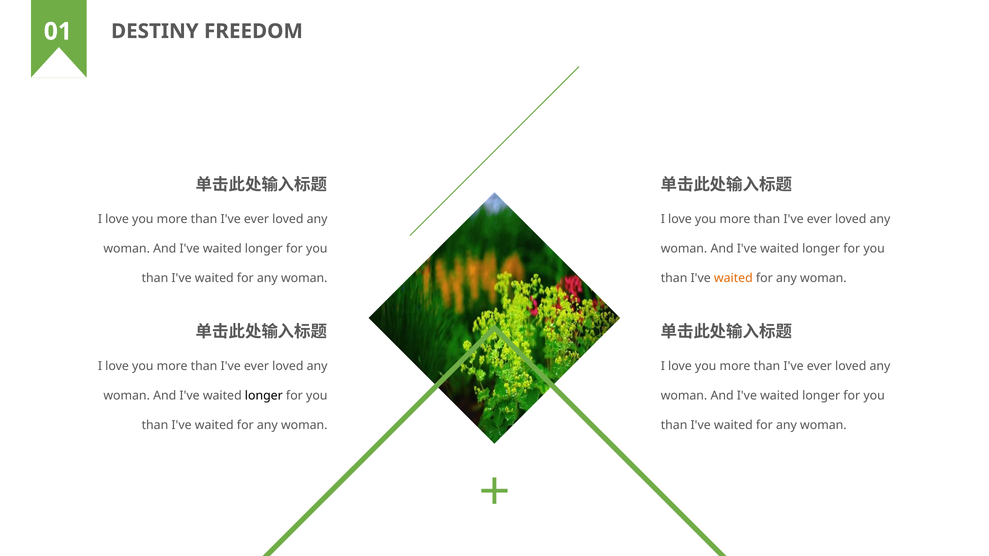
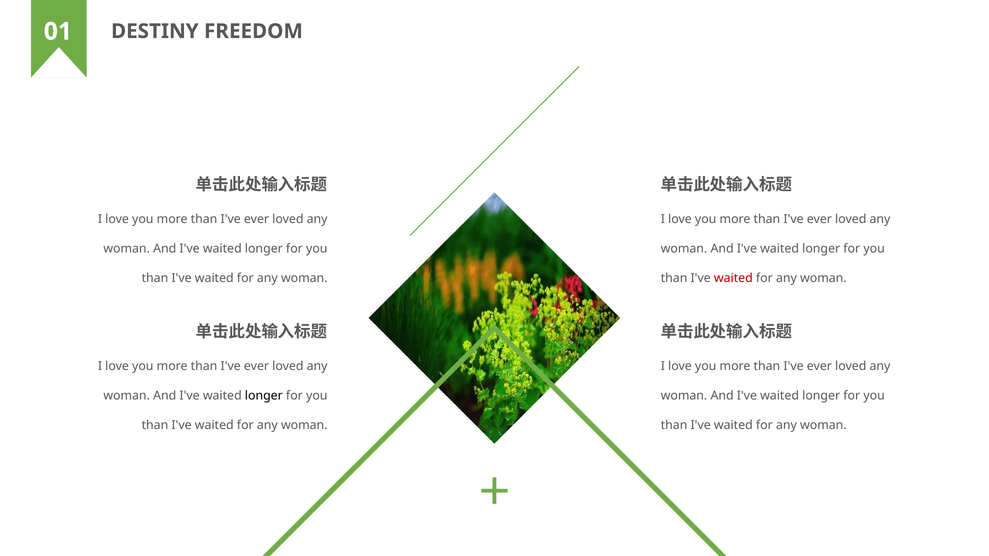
waited at (733, 278) colour: orange -> red
